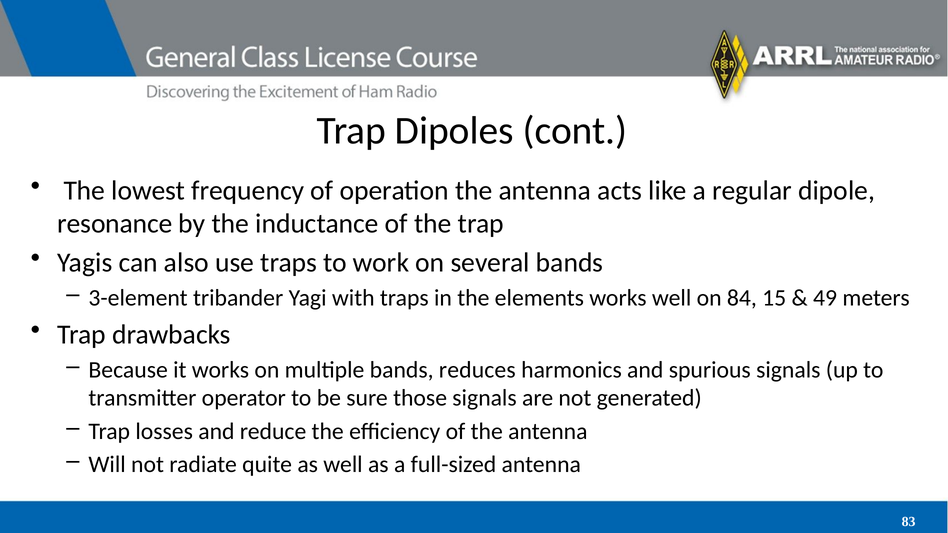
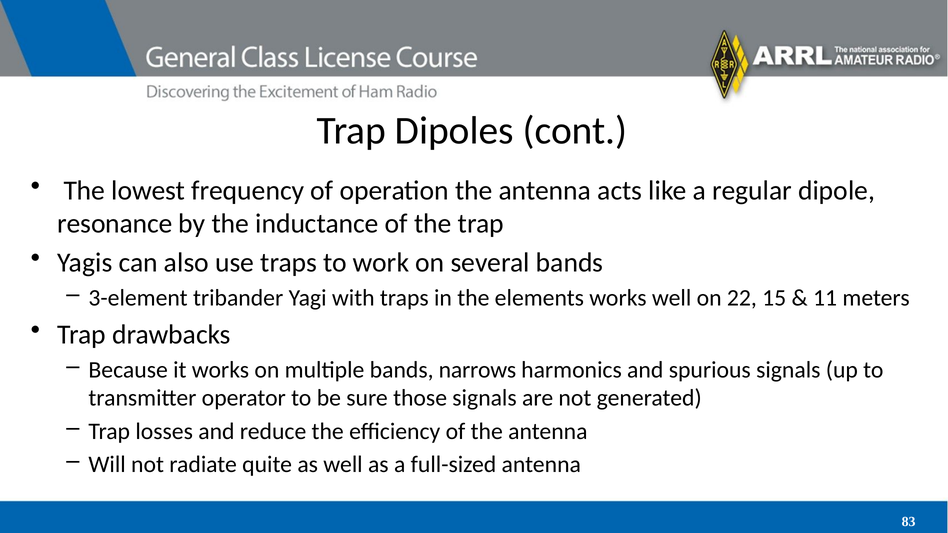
84: 84 -> 22
49: 49 -> 11
reduces: reduces -> narrows
